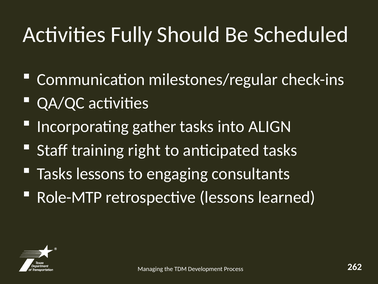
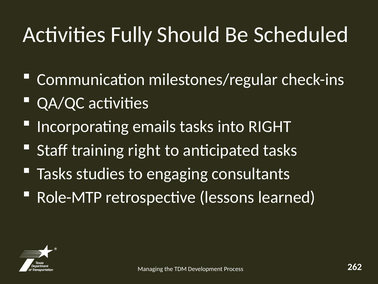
gather: gather -> emails
into ALIGN: ALIGN -> RIGHT
Tasks lessons: lessons -> studies
